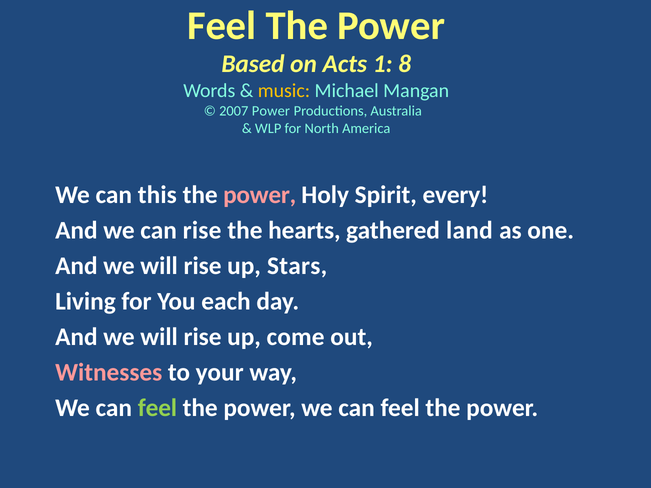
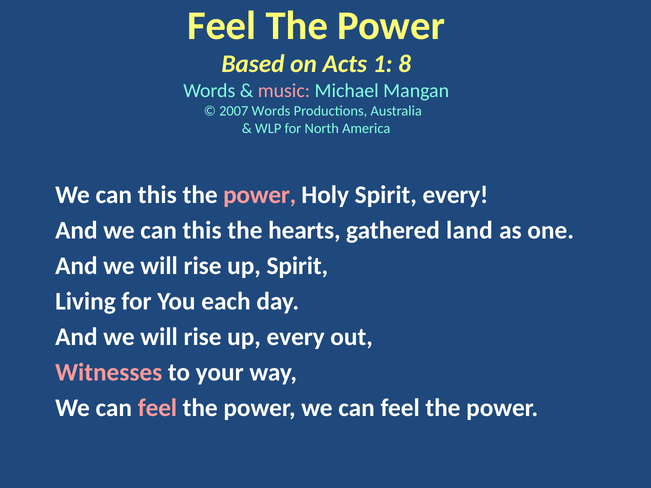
music colour: yellow -> pink
2007 Power: Power -> Words
And we can rise: rise -> this
up Stars: Stars -> Spirit
up come: come -> every
feel at (157, 408) colour: light green -> pink
